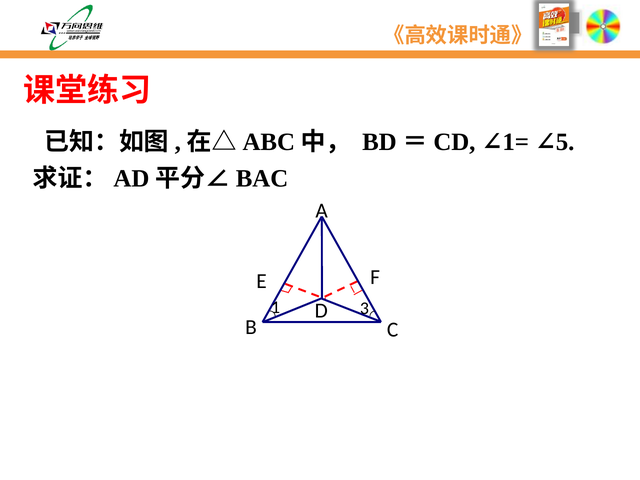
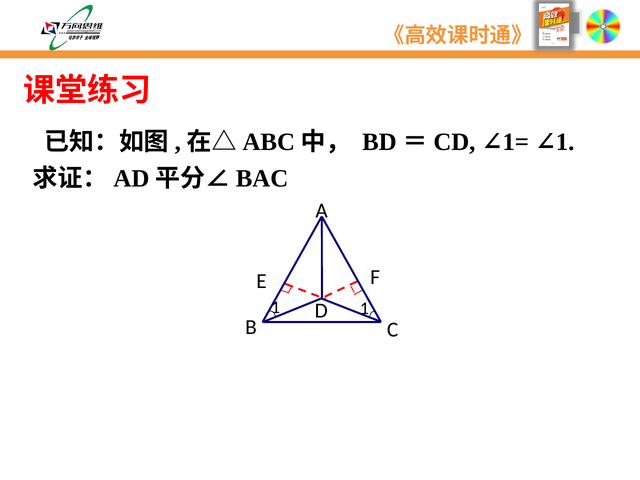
5 at (565, 142): 5 -> 1
1 3: 3 -> 1
